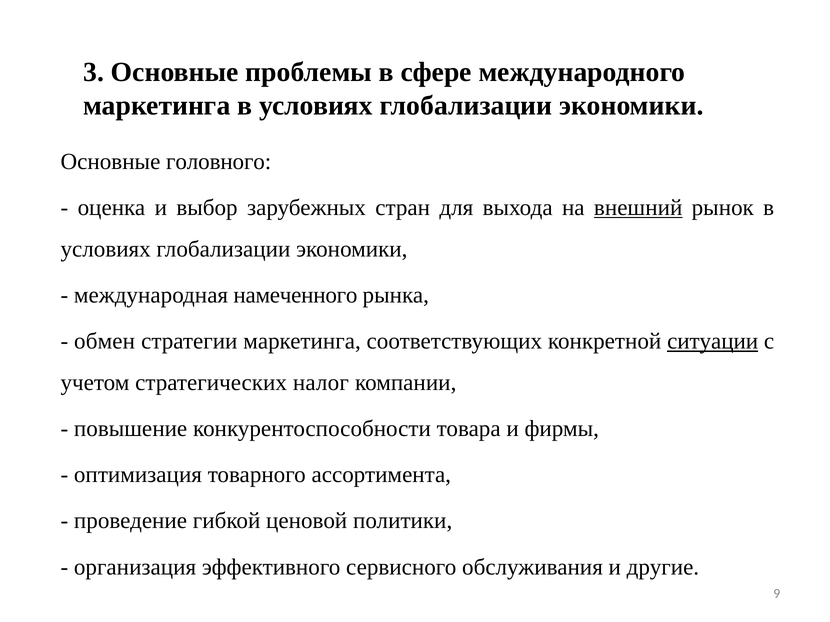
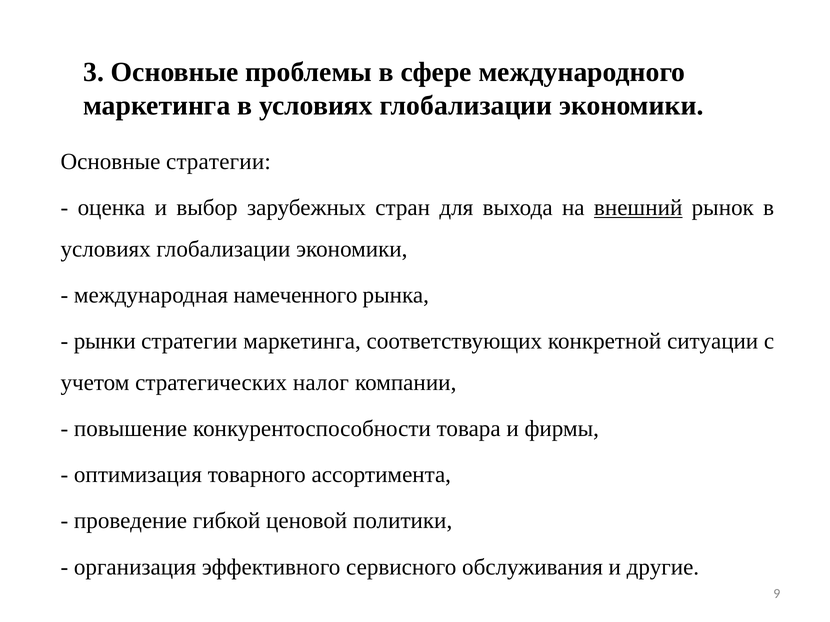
Основные головного: головного -> стратегии
обмен: обмен -> рынки
ситуации underline: present -> none
